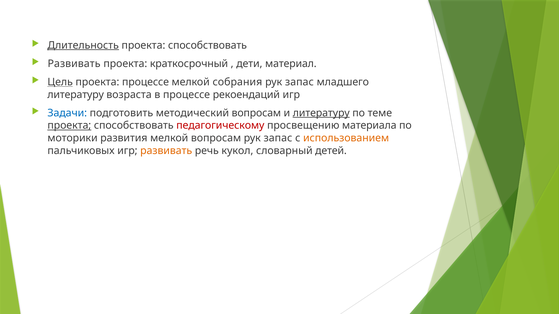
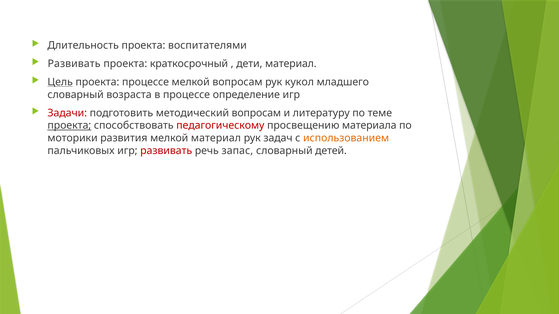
Длительность underline: present -> none
способствовать at (208, 45): способствовать -> воспитателями
мелкой собрания: собрания -> вопросам
запас at (299, 82): запас -> кукол
литературу at (76, 95): литературу -> словарный
рекоендаций: рекоендаций -> определение
Задачи colour: blue -> red
литературу at (321, 113) underline: present -> none
мелкой вопросам: вопросам -> материал
запас at (278, 138): запас -> задач
развивать at (166, 151) colour: orange -> red
кукол: кукол -> запас
